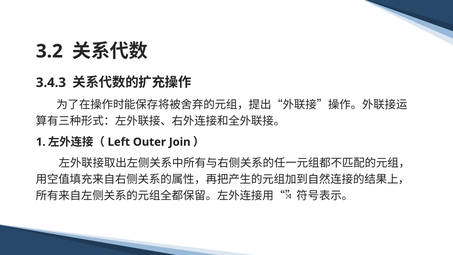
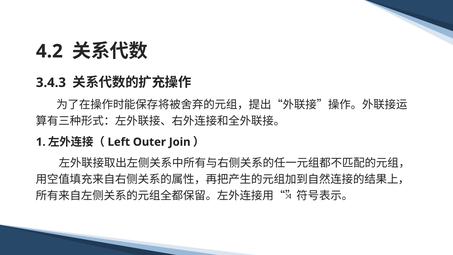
3.2: 3.2 -> 4.2
